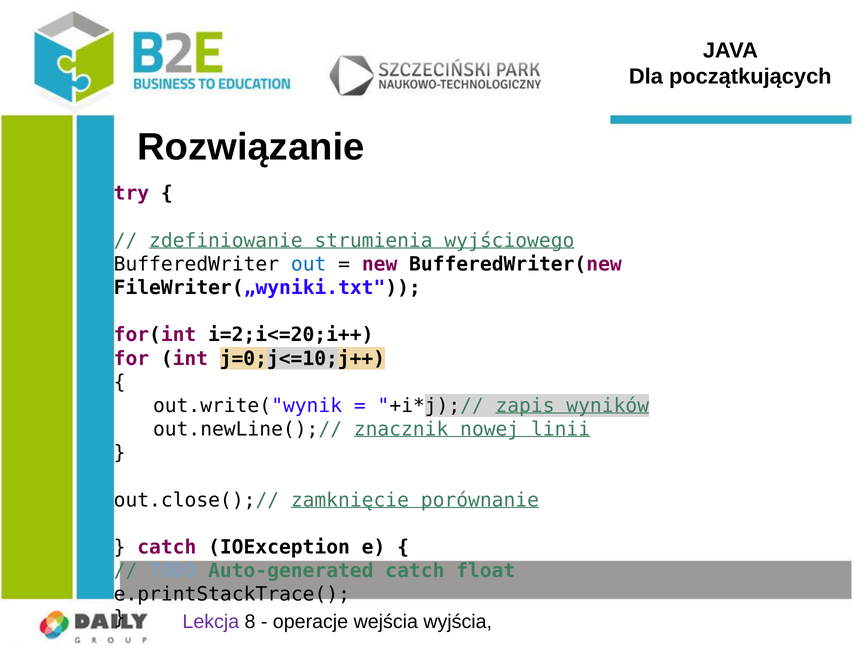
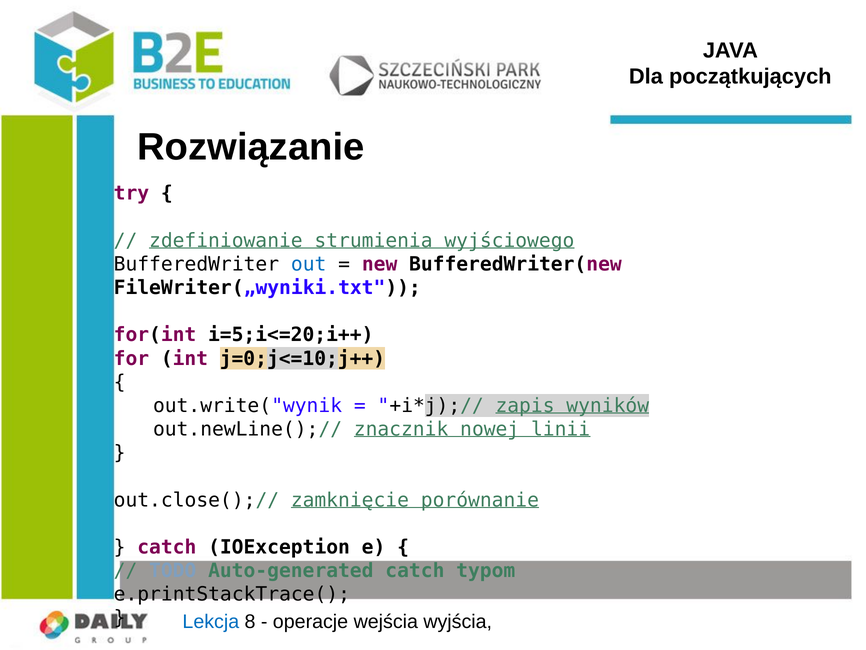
i=2;i<=20;i++: i=2;i<=20;i++ -> i=5;i<=20;i++
float: float -> typom
Lekcja colour: purple -> blue
